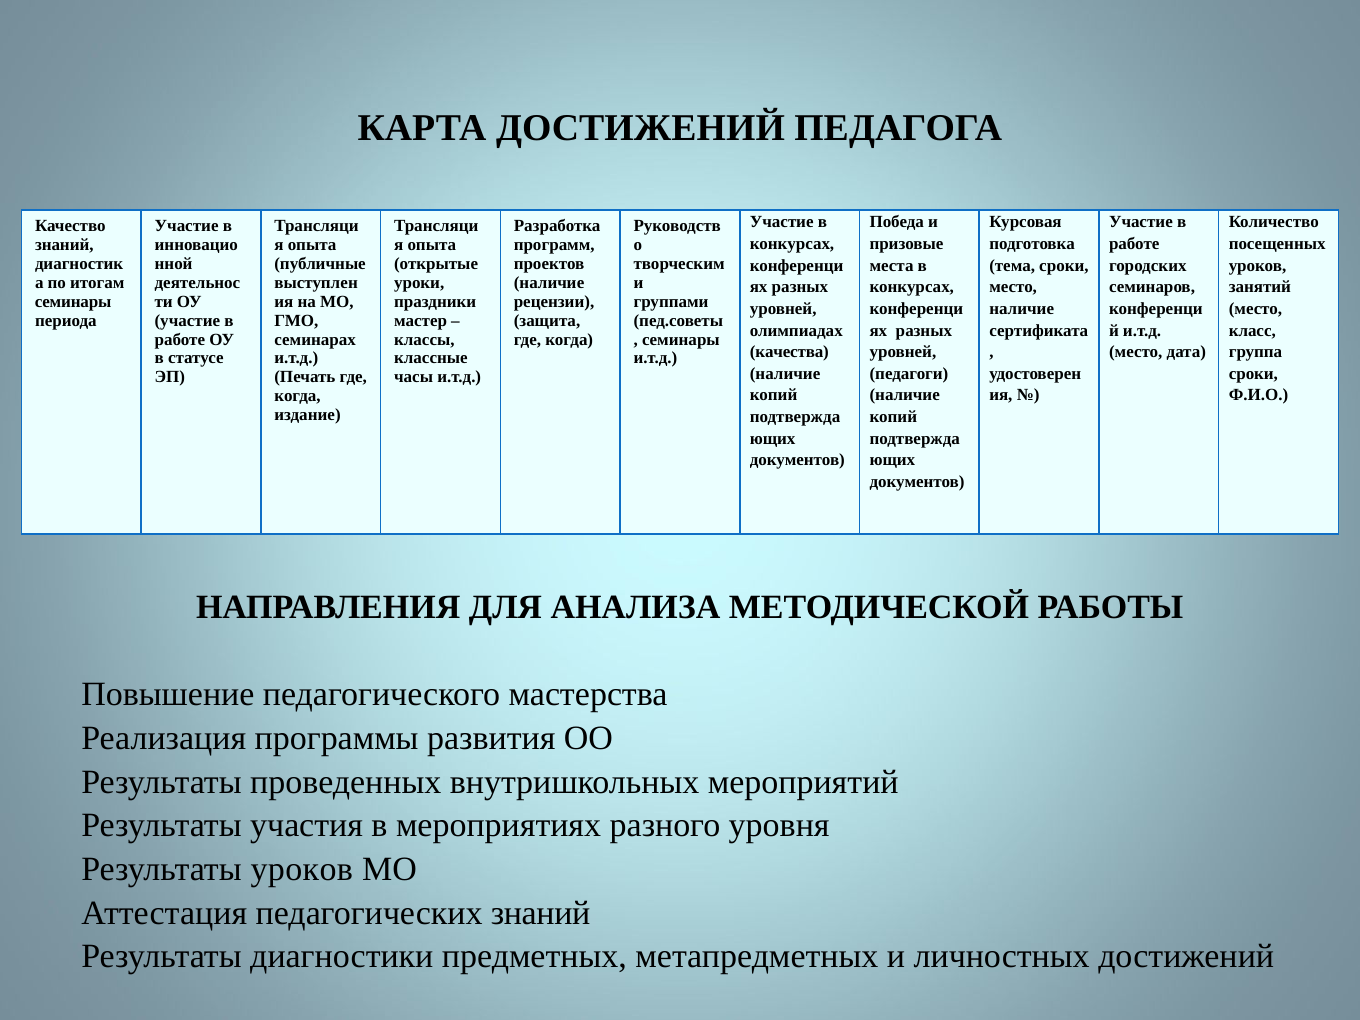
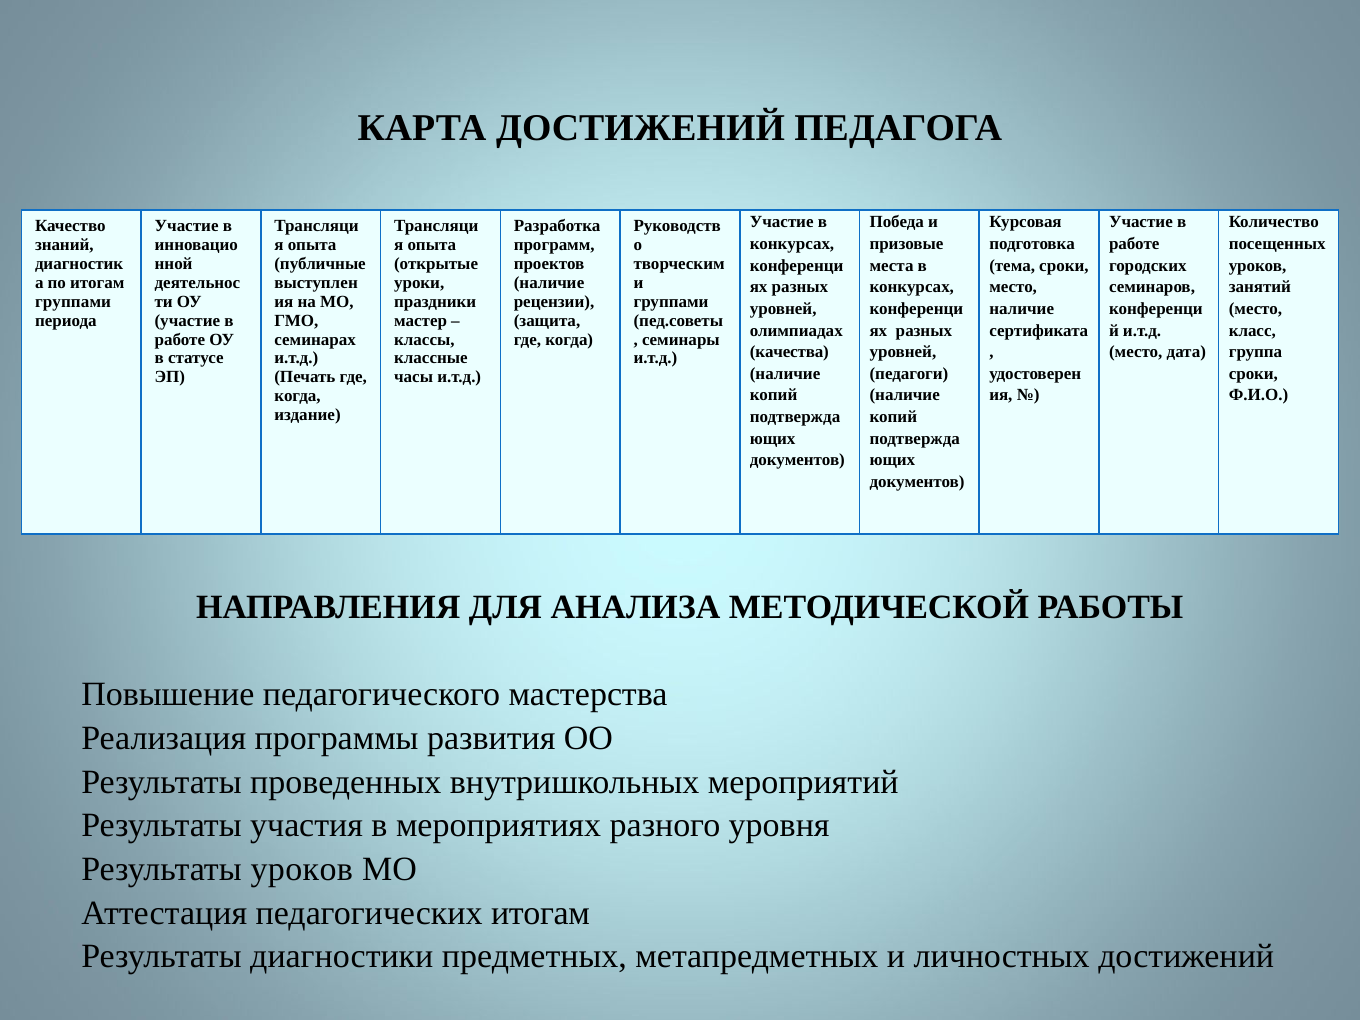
семинары at (73, 302): семинары -> группами
педагогических знаний: знаний -> итогам
